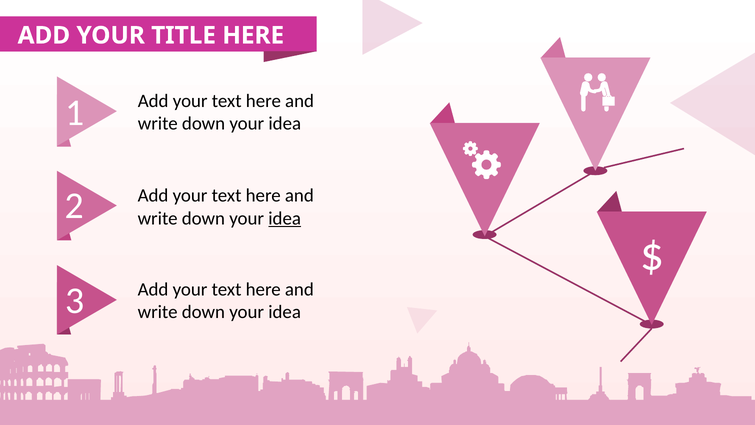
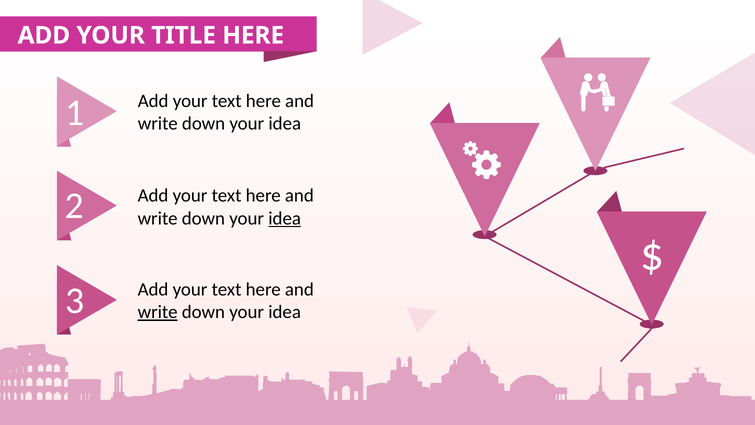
write at (158, 312) underline: none -> present
